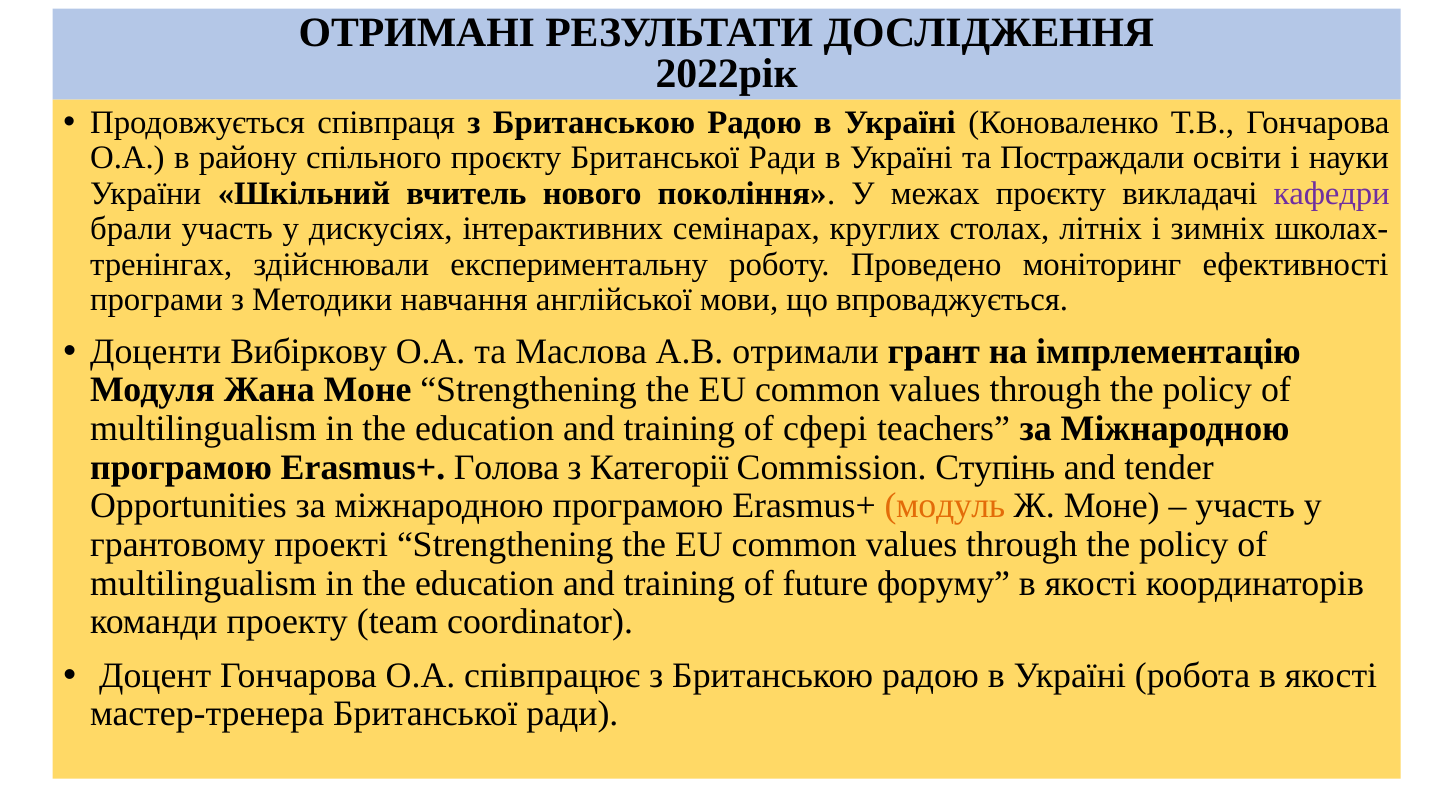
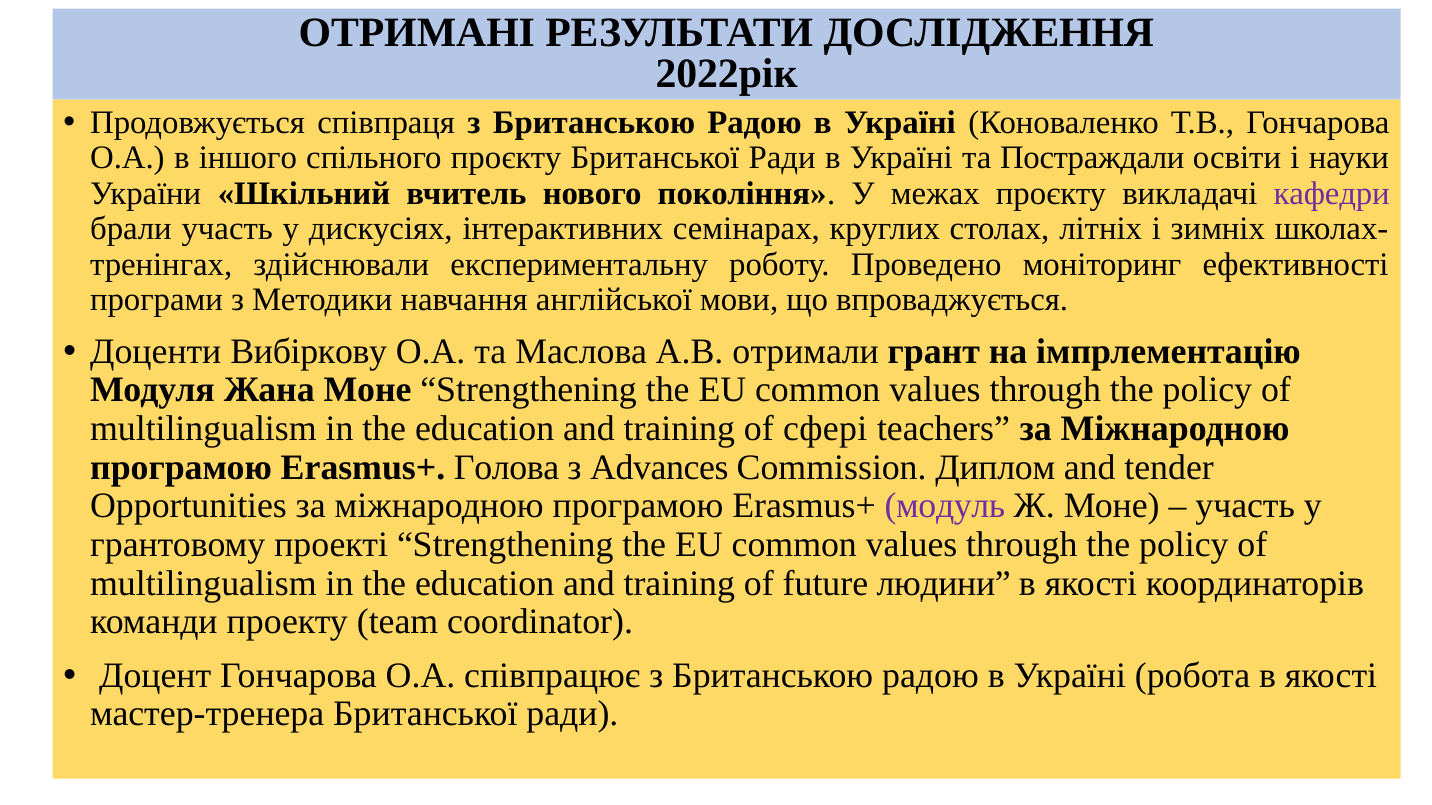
району: району -> іншого
Категорії: Категорії -> Advances
Ступінь: Ступінь -> Диплом
модуль colour: orange -> purple
форуму: форуму -> людини
